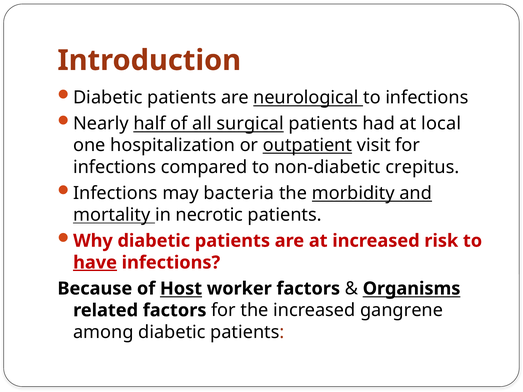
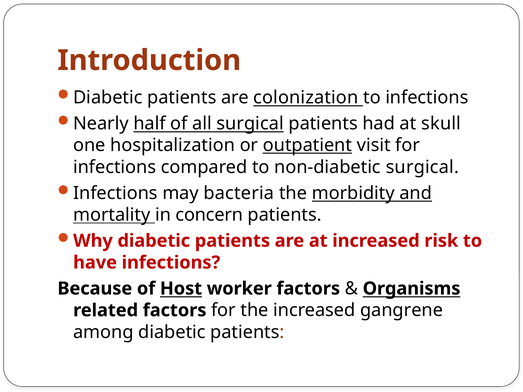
neurological: neurological -> colonization
local: local -> skull
non-diabetic crepitus: crepitus -> surgical
necrotic: necrotic -> concern
have underline: present -> none
